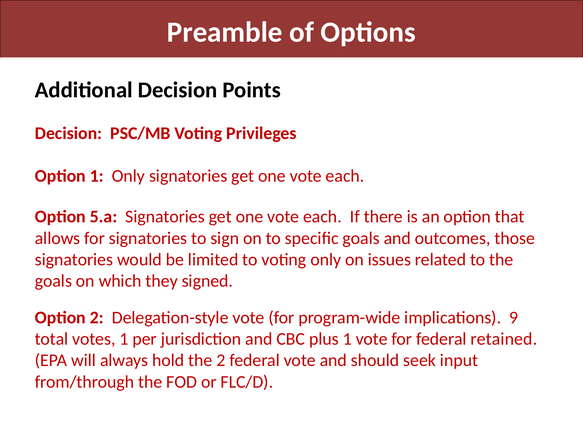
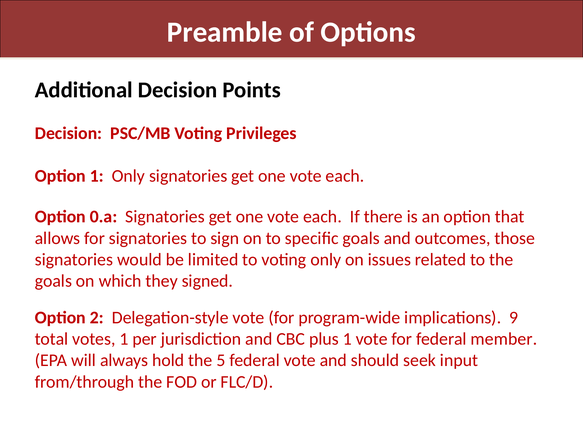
5.a: 5.a -> 0.a
retained: retained -> member
the 2: 2 -> 5
